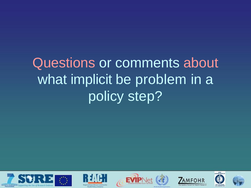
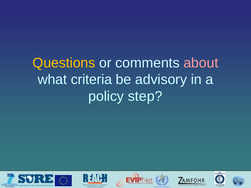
Questions colour: pink -> yellow
implicit: implicit -> criteria
problem: problem -> advisory
